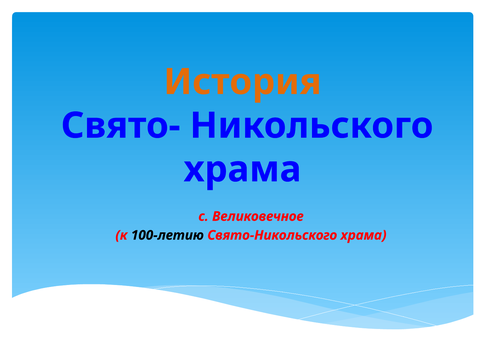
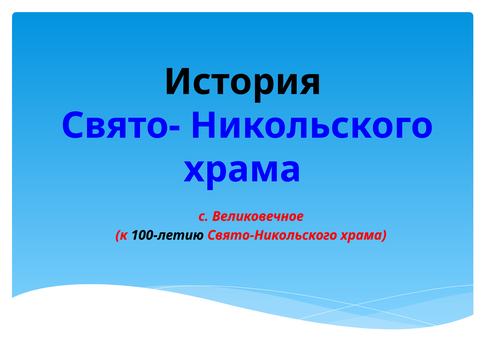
История colour: orange -> black
